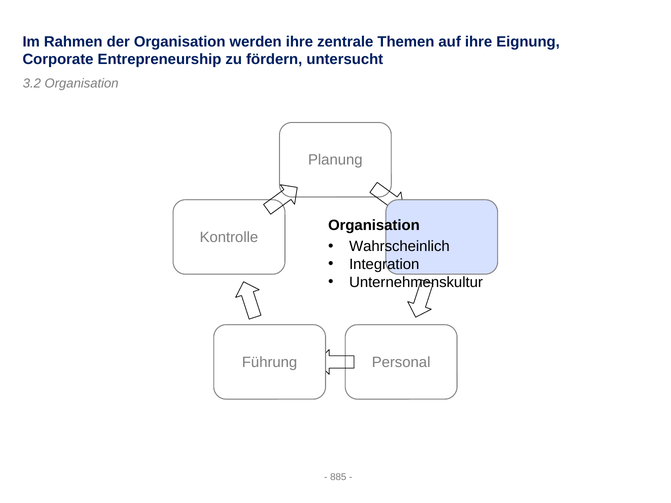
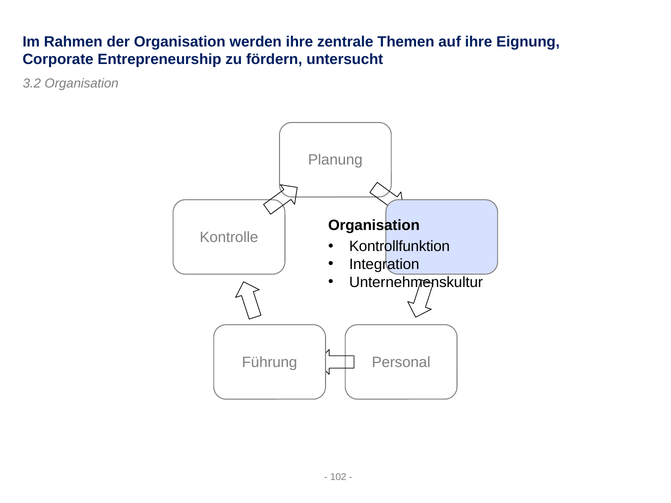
Wahrscheinlich: Wahrscheinlich -> Kontrollfunktion
885: 885 -> 102
